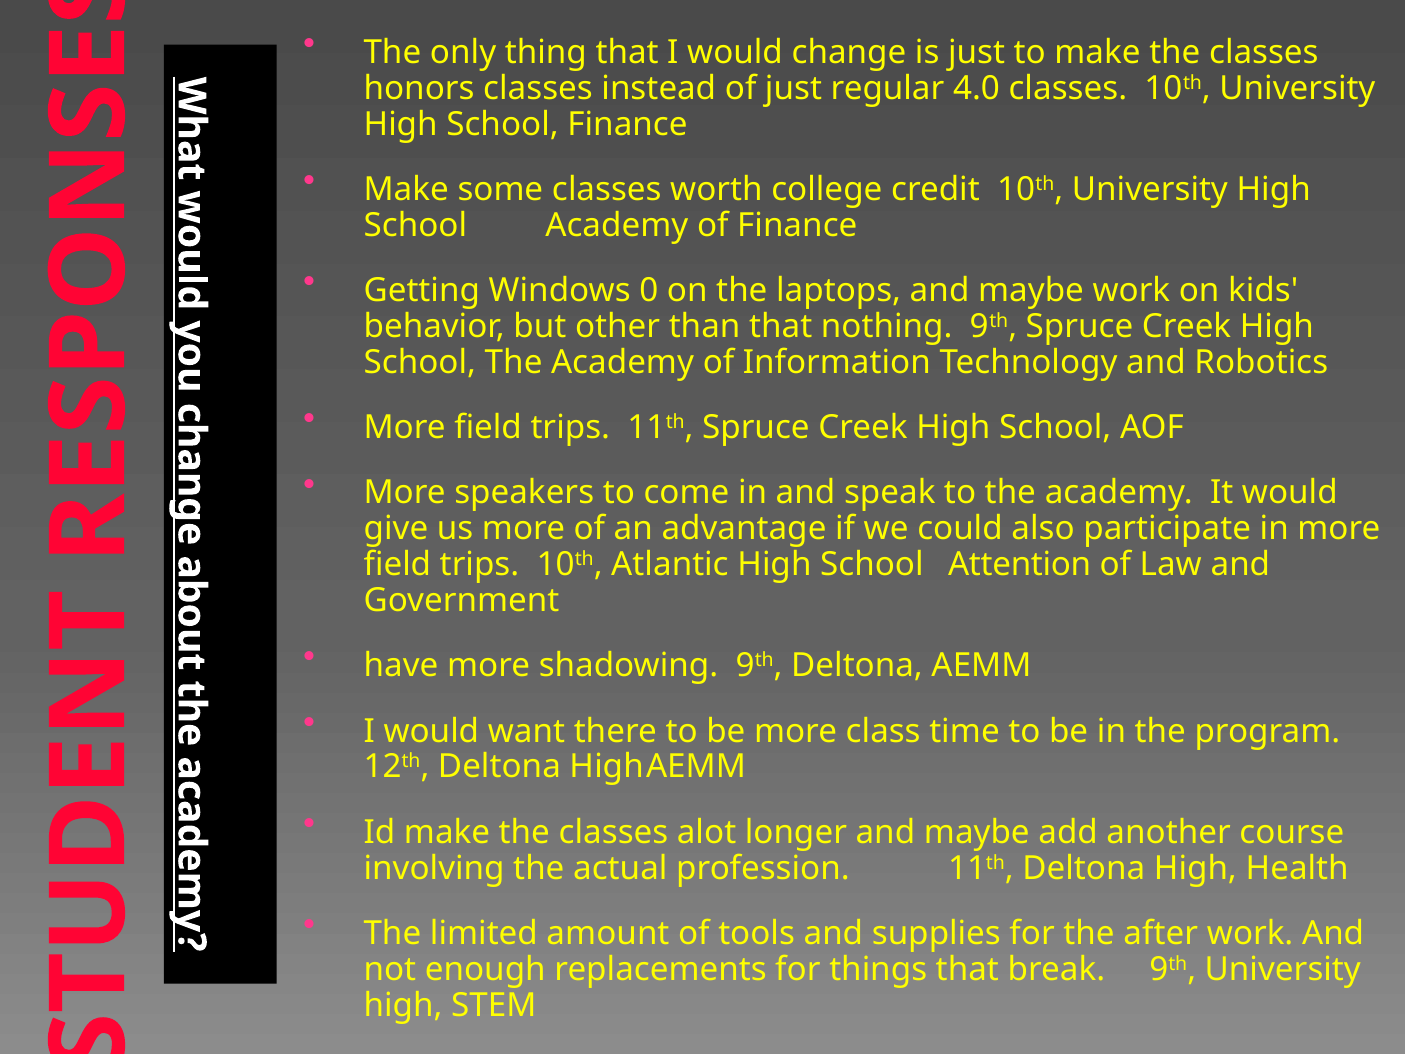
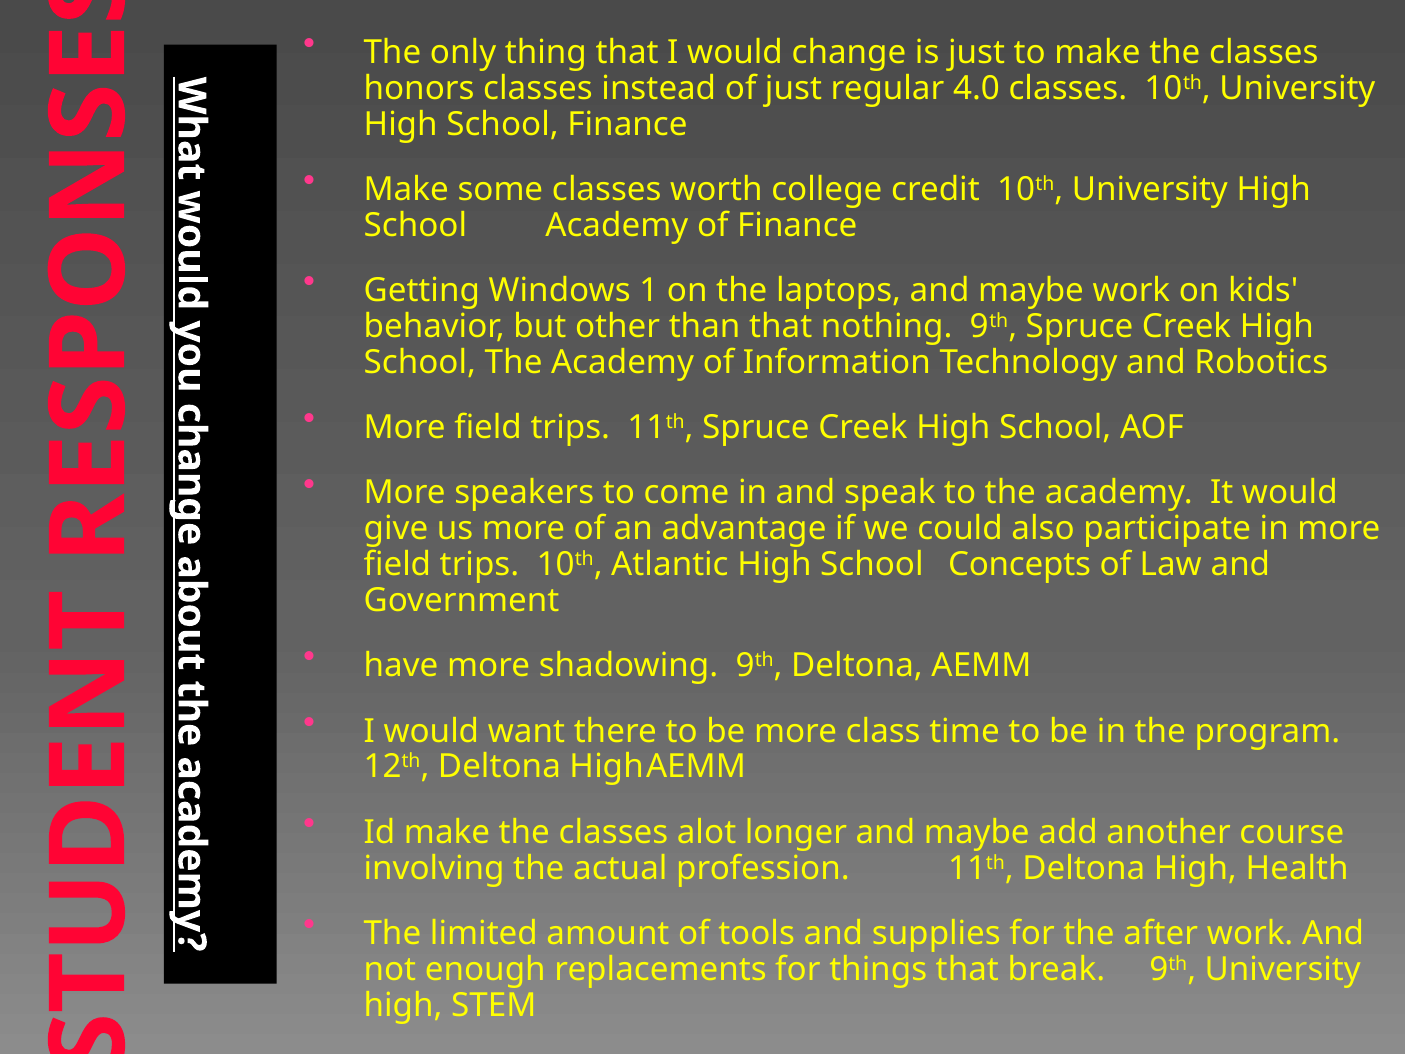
0: 0 -> 1
Attention: Attention -> Concepts
